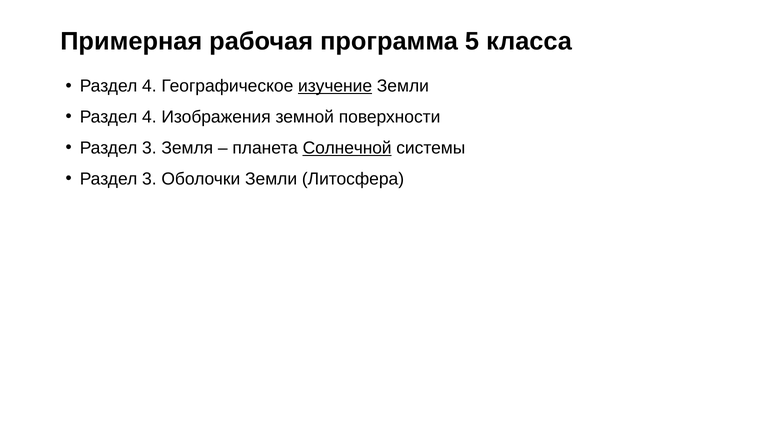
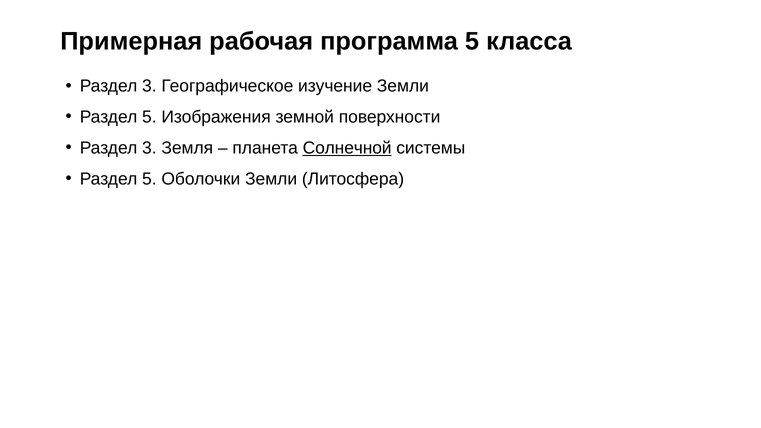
4 at (149, 86): 4 -> 3
изучение underline: present -> none
4 at (149, 117): 4 -> 5
3 at (149, 179): 3 -> 5
